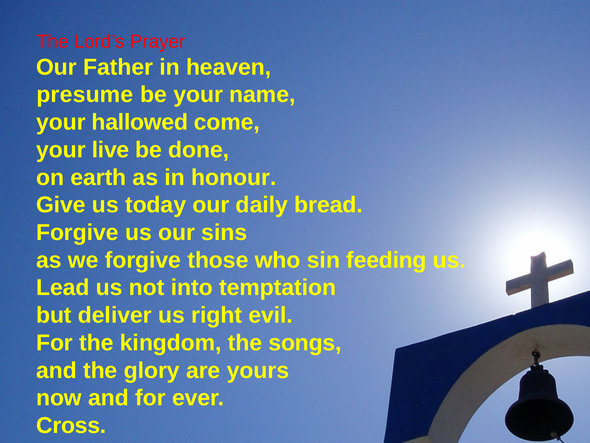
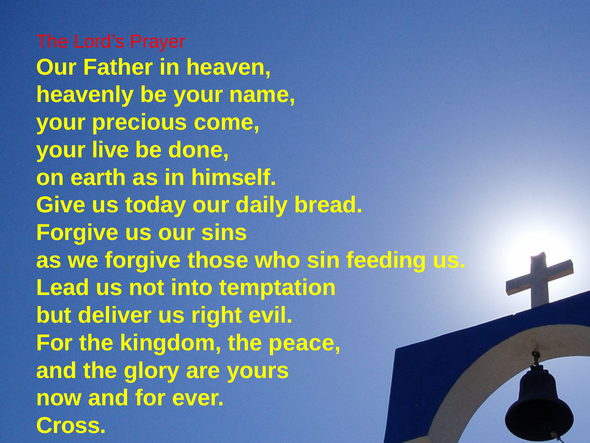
presume: presume -> heavenly
hallowed: hallowed -> precious
honour: honour -> himself
songs: songs -> peace
